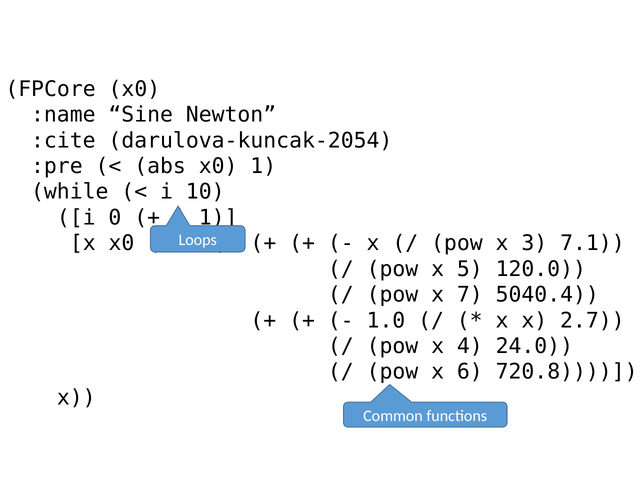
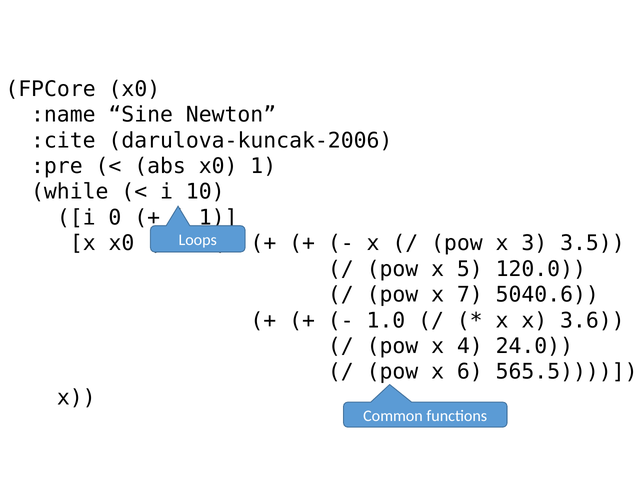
darulova-kuncak-2054: darulova-kuncak-2054 -> darulova-kuncak-2006
7.1: 7.1 -> 3.5
5040.4: 5040.4 -> 5040.6
2.7: 2.7 -> 3.6
720.8: 720.8 -> 565.5
